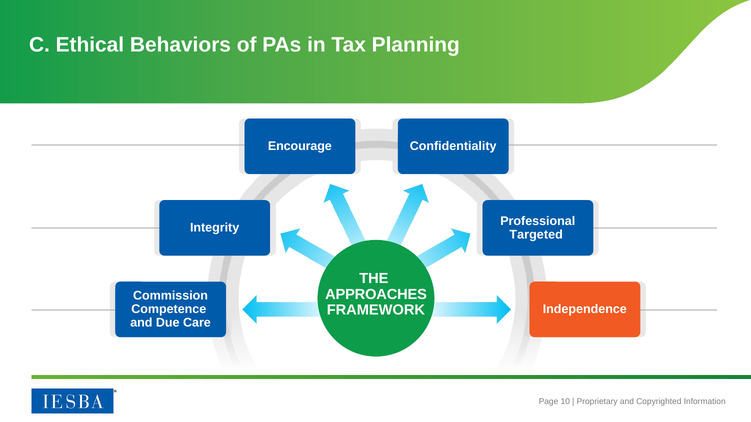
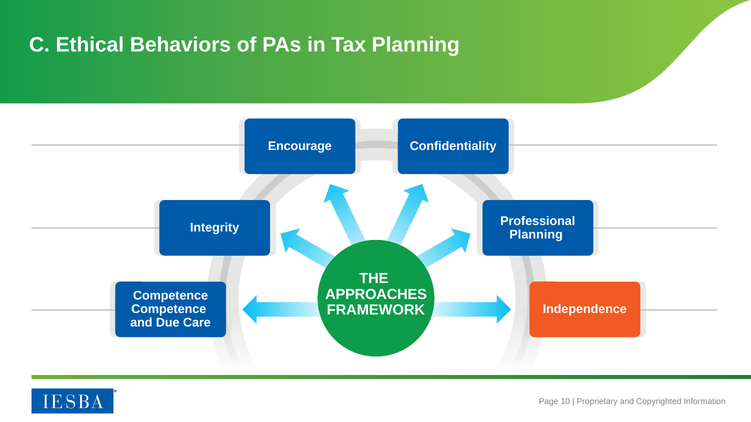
Targeted at (536, 235): Targeted -> Planning
Commission at (171, 296): Commission -> Competence
